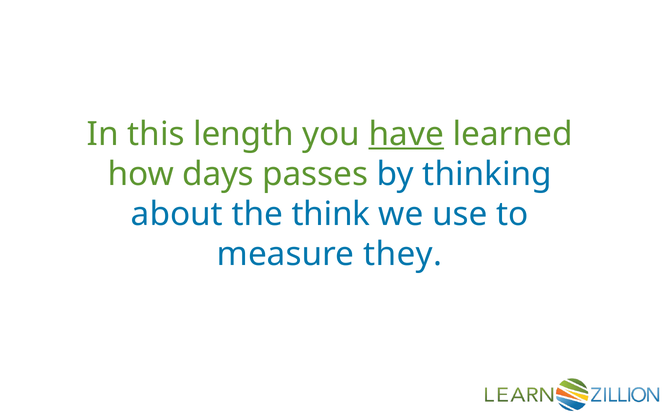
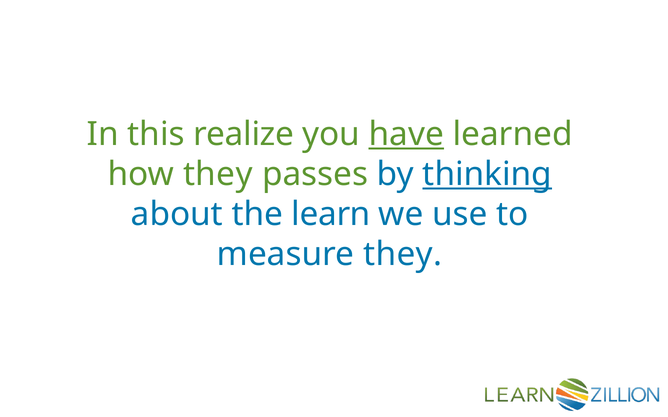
length: length -> realize
how days: days -> they
thinking underline: none -> present
think: think -> learn
